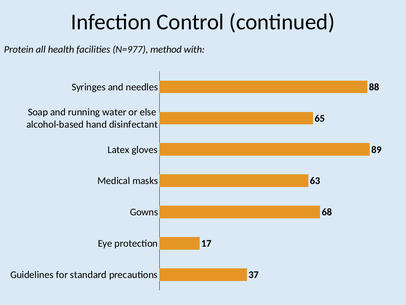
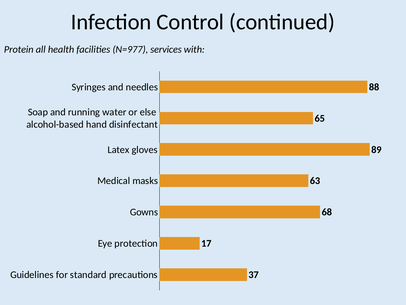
method: method -> services
